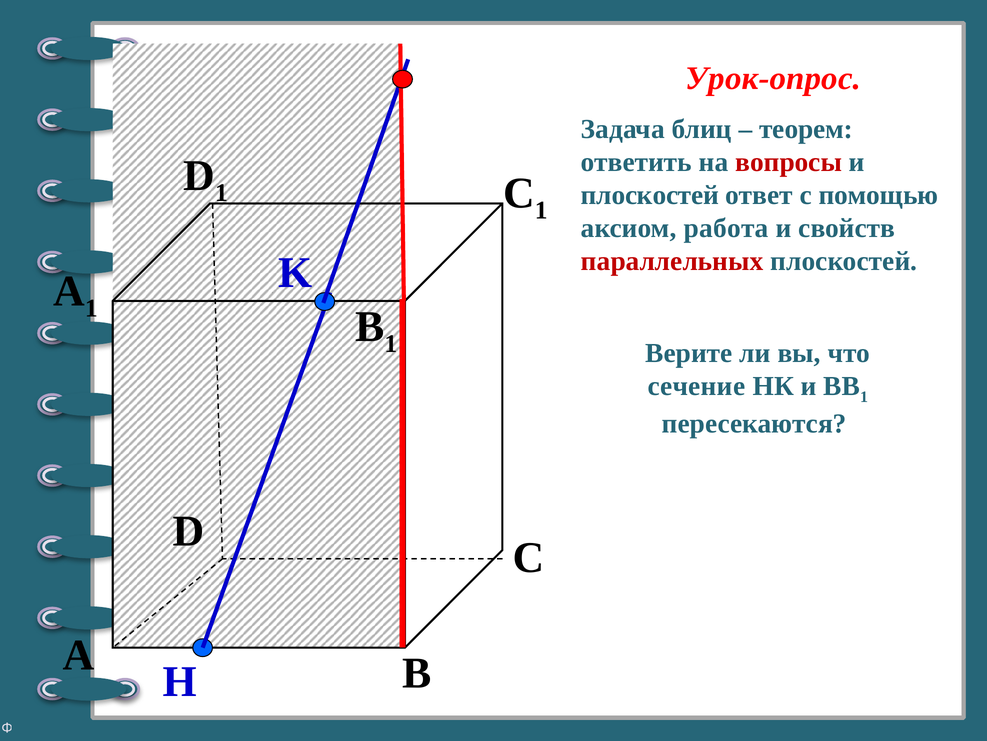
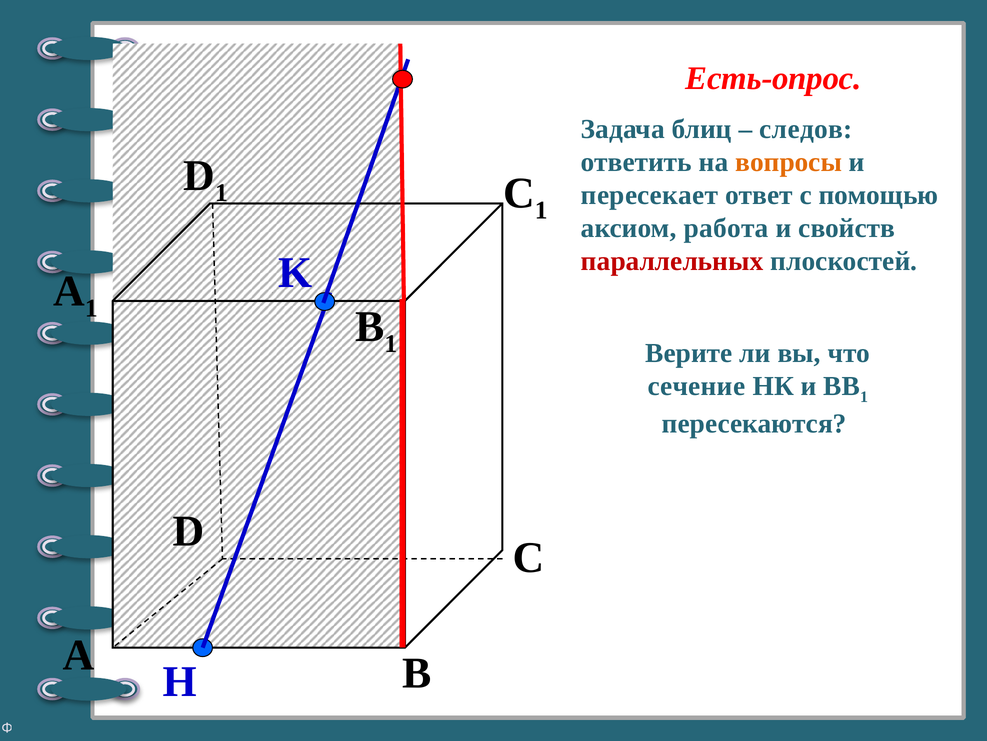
Урок-опрос: Урок-опрос -> Есть-опрос
теорем: теорем -> следов
вопросы colour: red -> orange
плоскостей at (650, 195): плоскостей -> пересекает
